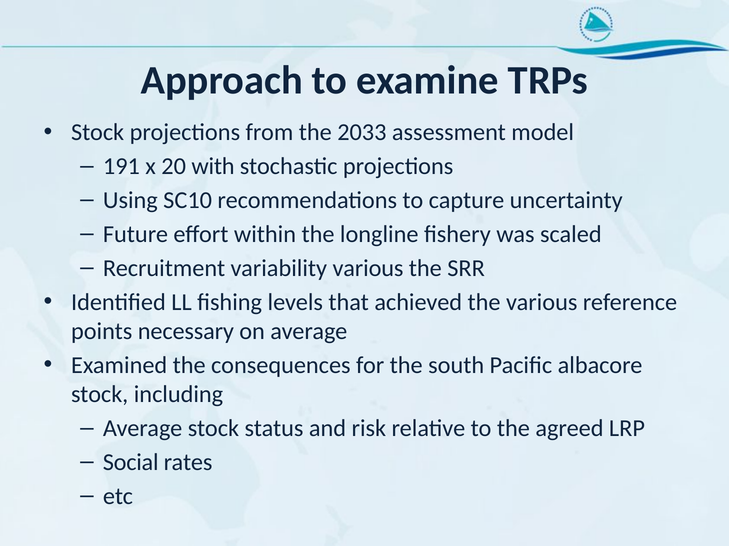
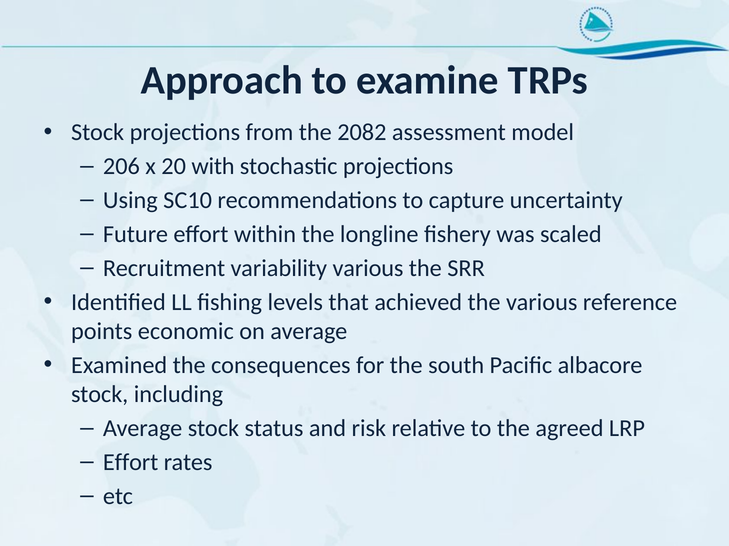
2033: 2033 -> 2082
191: 191 -> 206
necessary: necessary -> economic
Social at (131, 463): Social -> Effort
